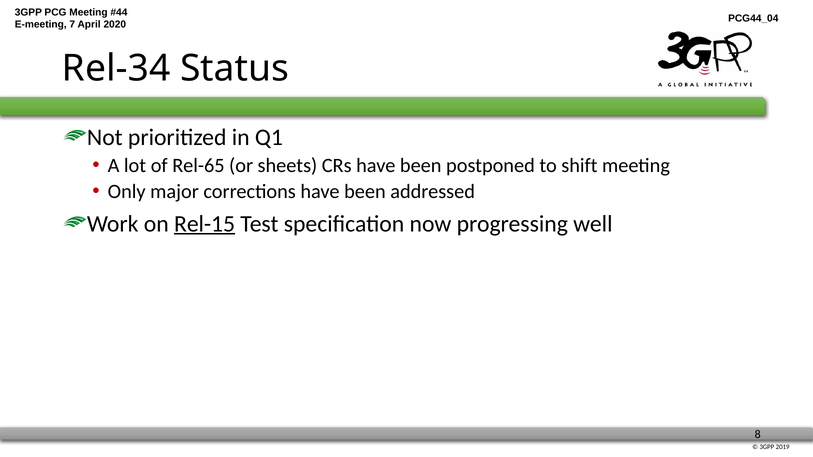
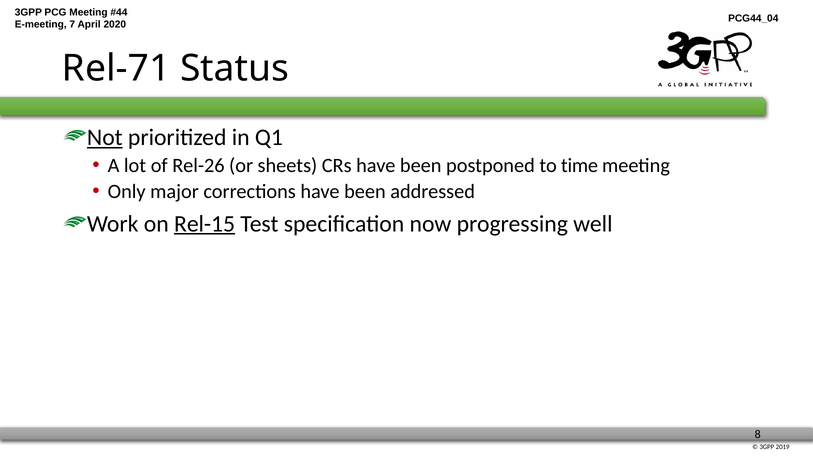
Rel-34: Rel-34 -> Rel-71
Not underline: none -> present
Rel-65: Rel-65 -> Rel-26
shift: shift -> time
